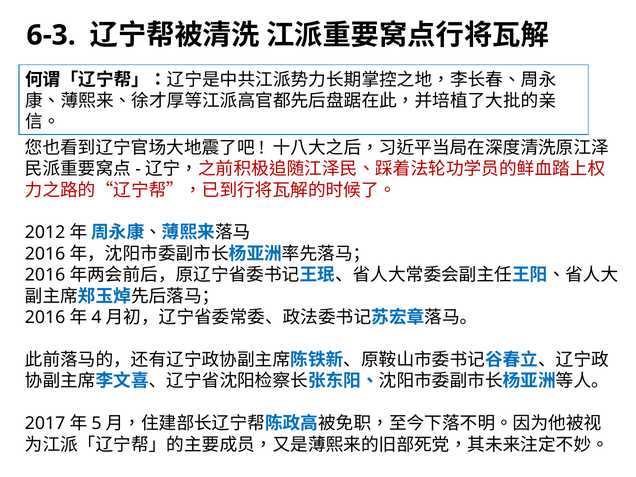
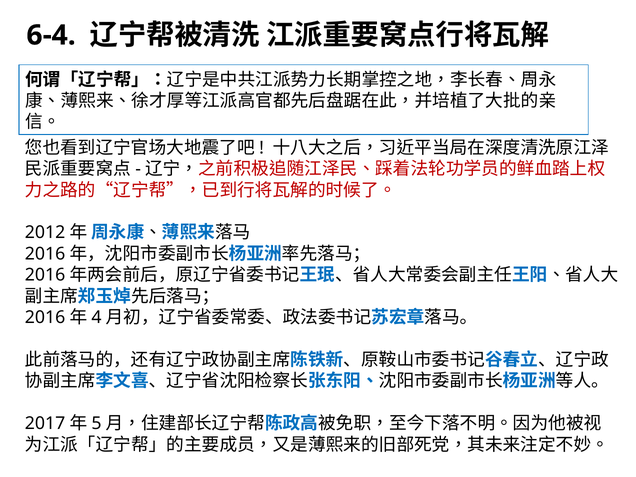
6-3: 6-3 -> 6-4
